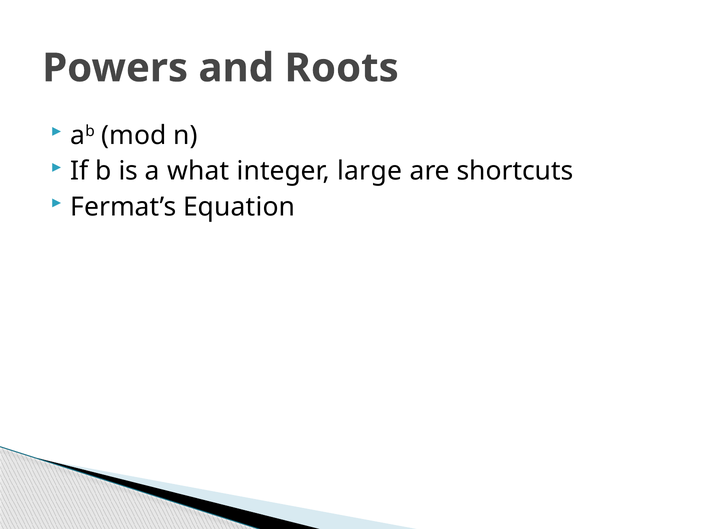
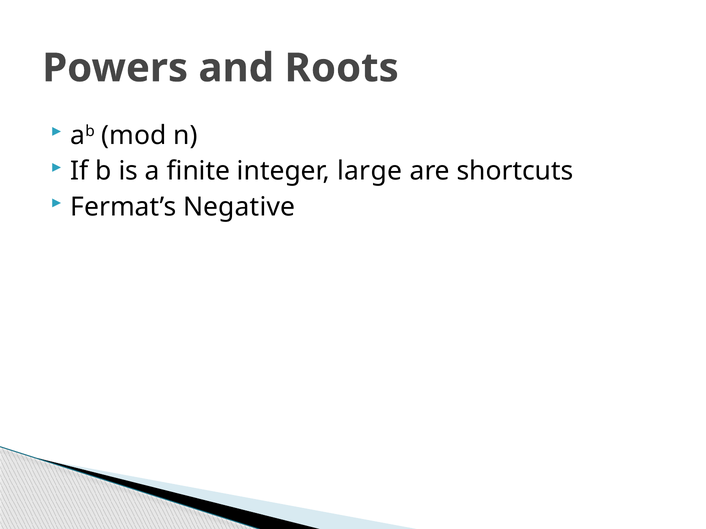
what: what -> finite
Equation: Equation -> Negative
